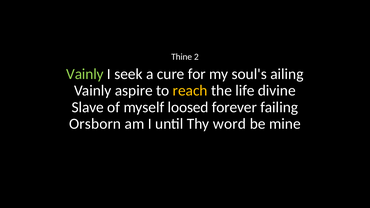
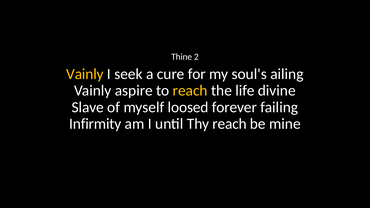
Vainly at (85, 74) colour: light green -> yellow
Orsborn: Orsborn -> Infirmity
Thy word: word -> reach
